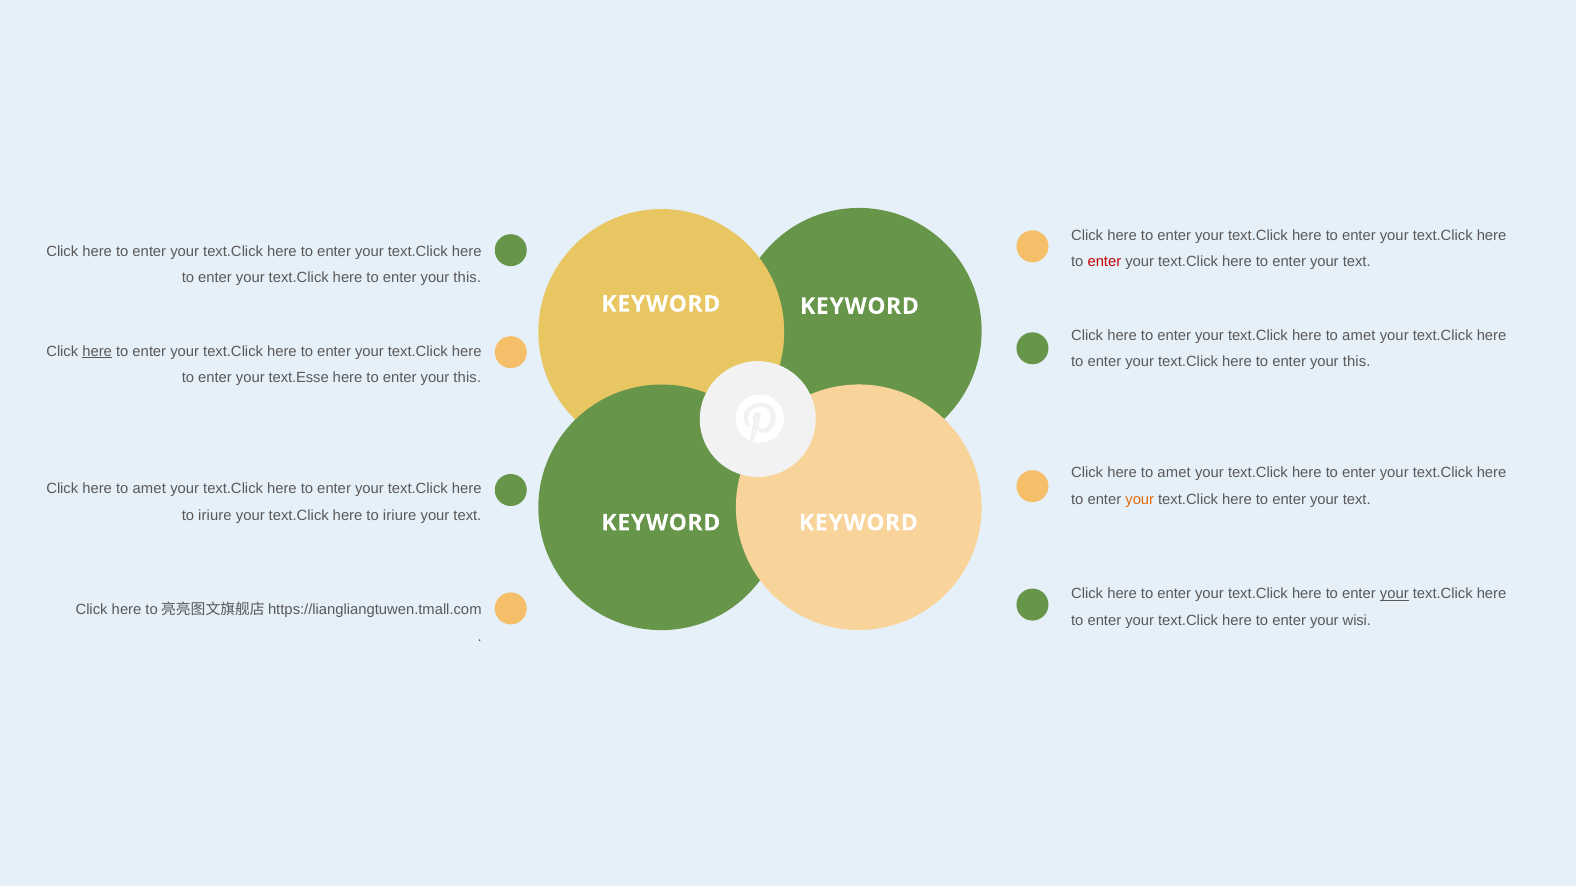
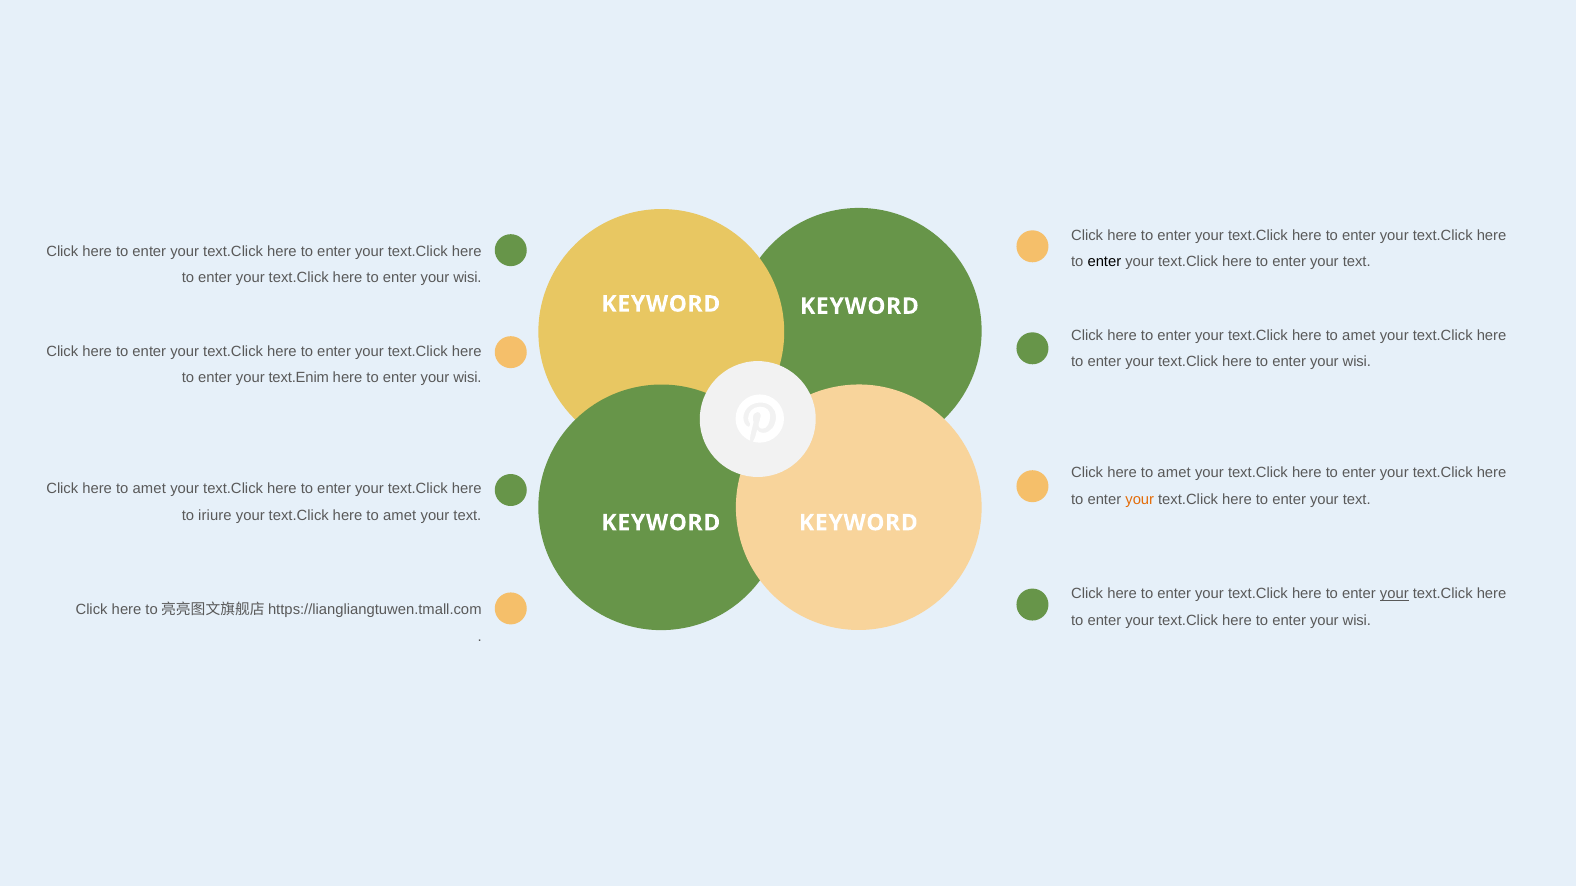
enter at (1104, 262) colour: red -> black
this at (467, 278): this -> wisi
here at (97, 352) underline: present -> none
this at (1357, 362): this -> wisi
text.Esse: text.Esse -> text.Enim
this at (467, 378): this -> wisi
iriure at (400, 516): iriure -> amet
